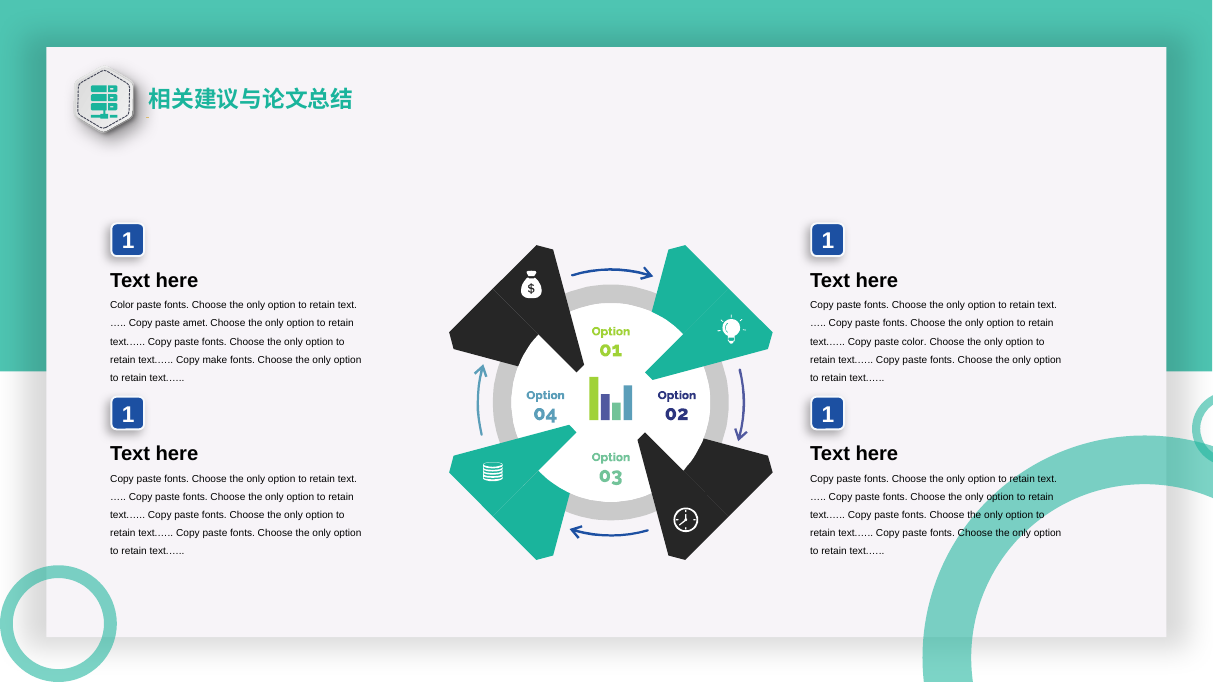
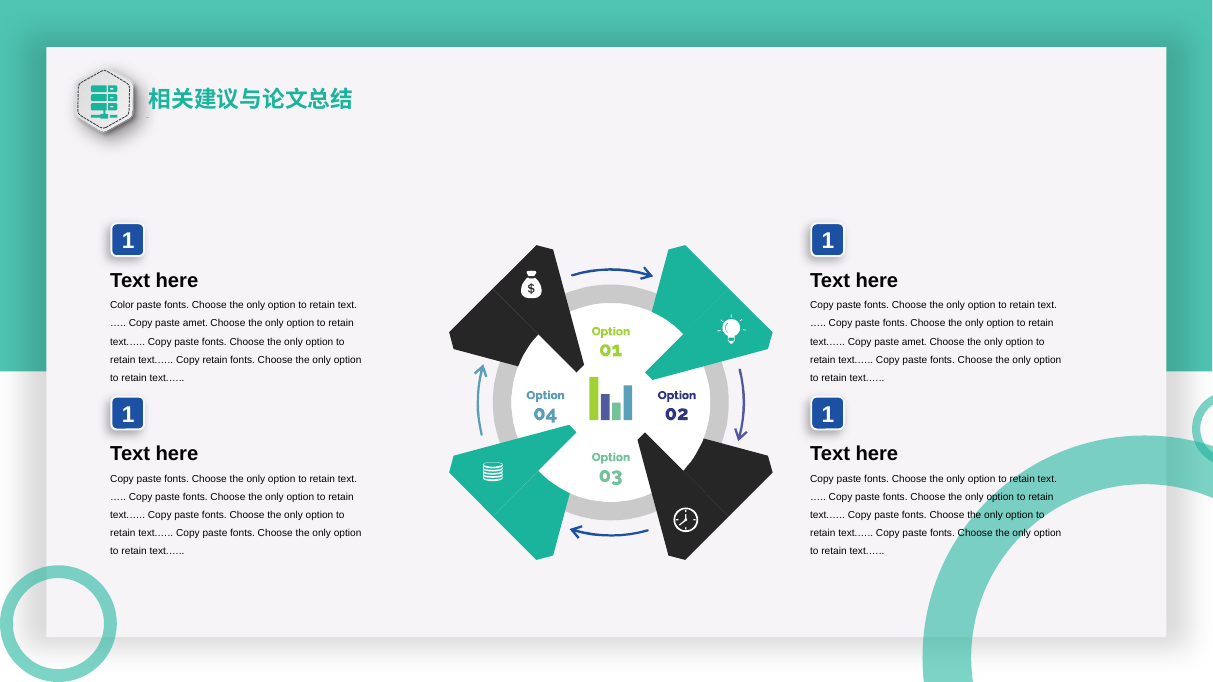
text.… Copy paste color: color -> amet
Copy make: make -> retain
